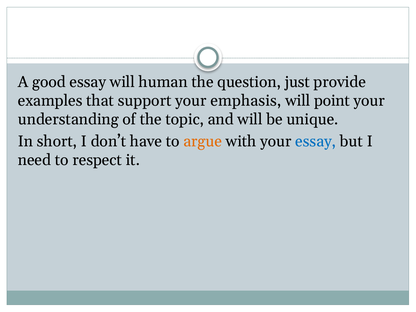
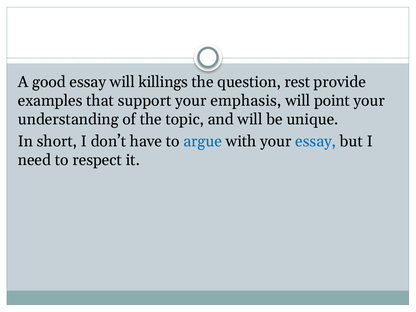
human: human -> killings
just: just -> rest
argue colour: orange -> blue
